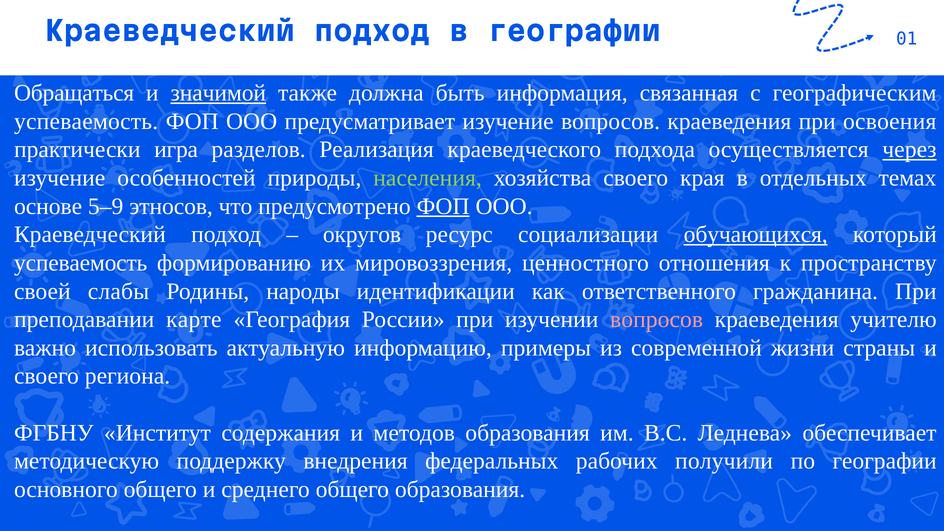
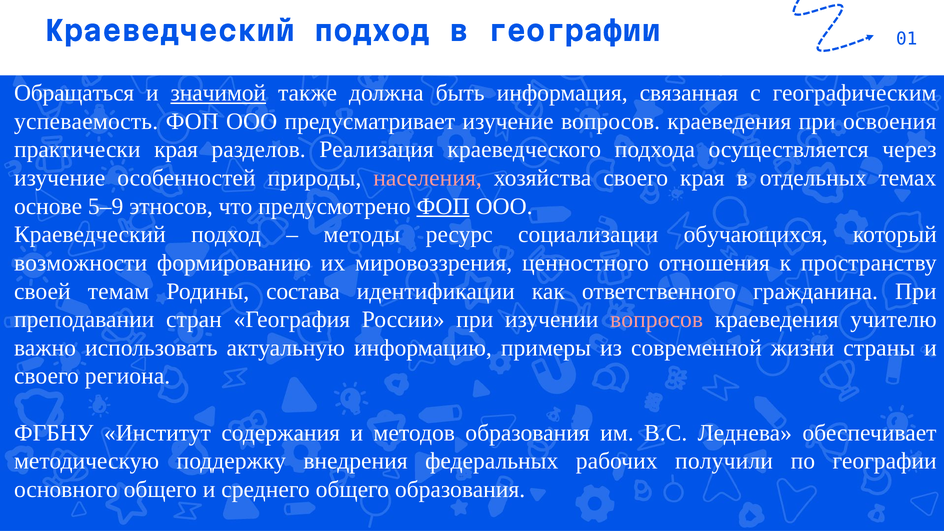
практически игра: игра -> края
через underline: present -> none
населения colour: light green -> pink
округов: округов -> методы
обучающихся underline: present -> none
успеваемость at (81, 263): успеваемость -> возможности
слабы: слабы -> темам
народы: народы -> состава
карте: карте -> стран
